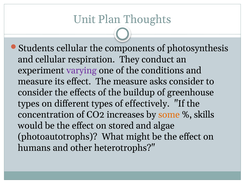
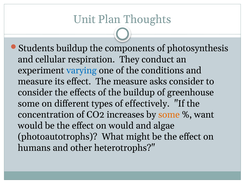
Students cellular: cellular -> buildup
varying colour: purple -> blue
types at (29, 103): types -> some
skills: skills -> want
on stored: stored -> would
